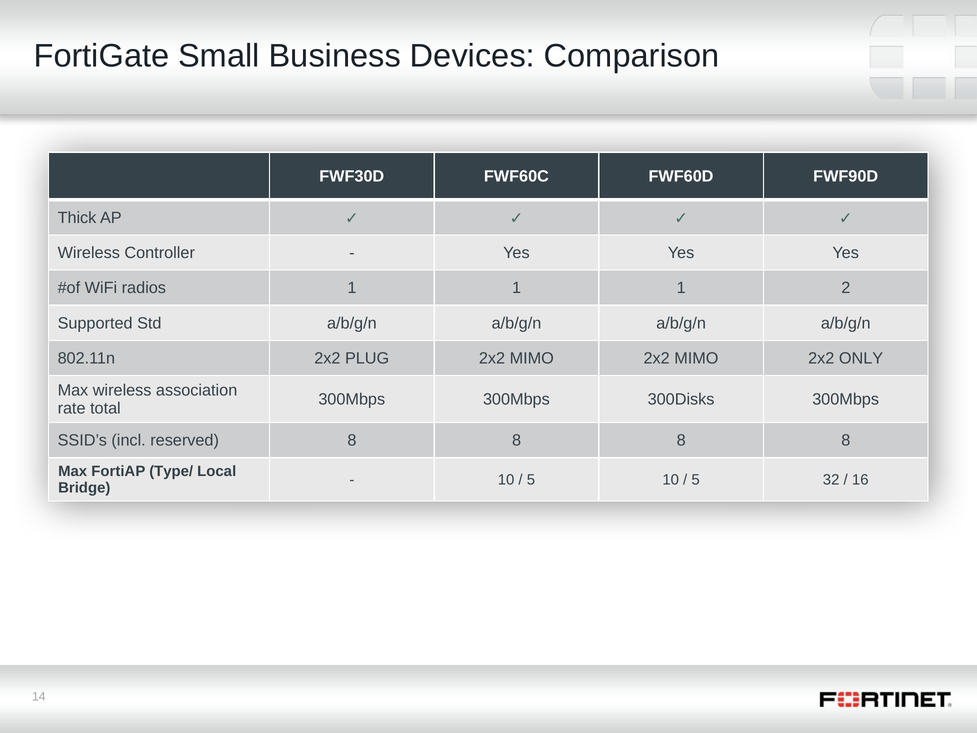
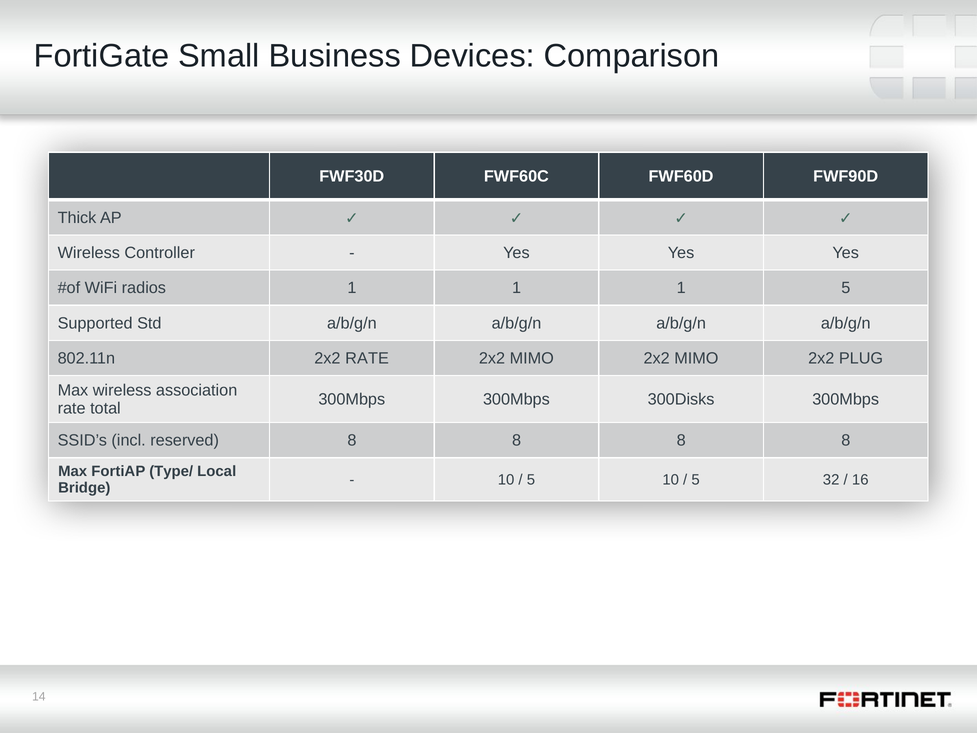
1 2: 2 -> 5
2x2 PLUG: PLUG -> RATE
ONLY: ONLY -> PLUG
